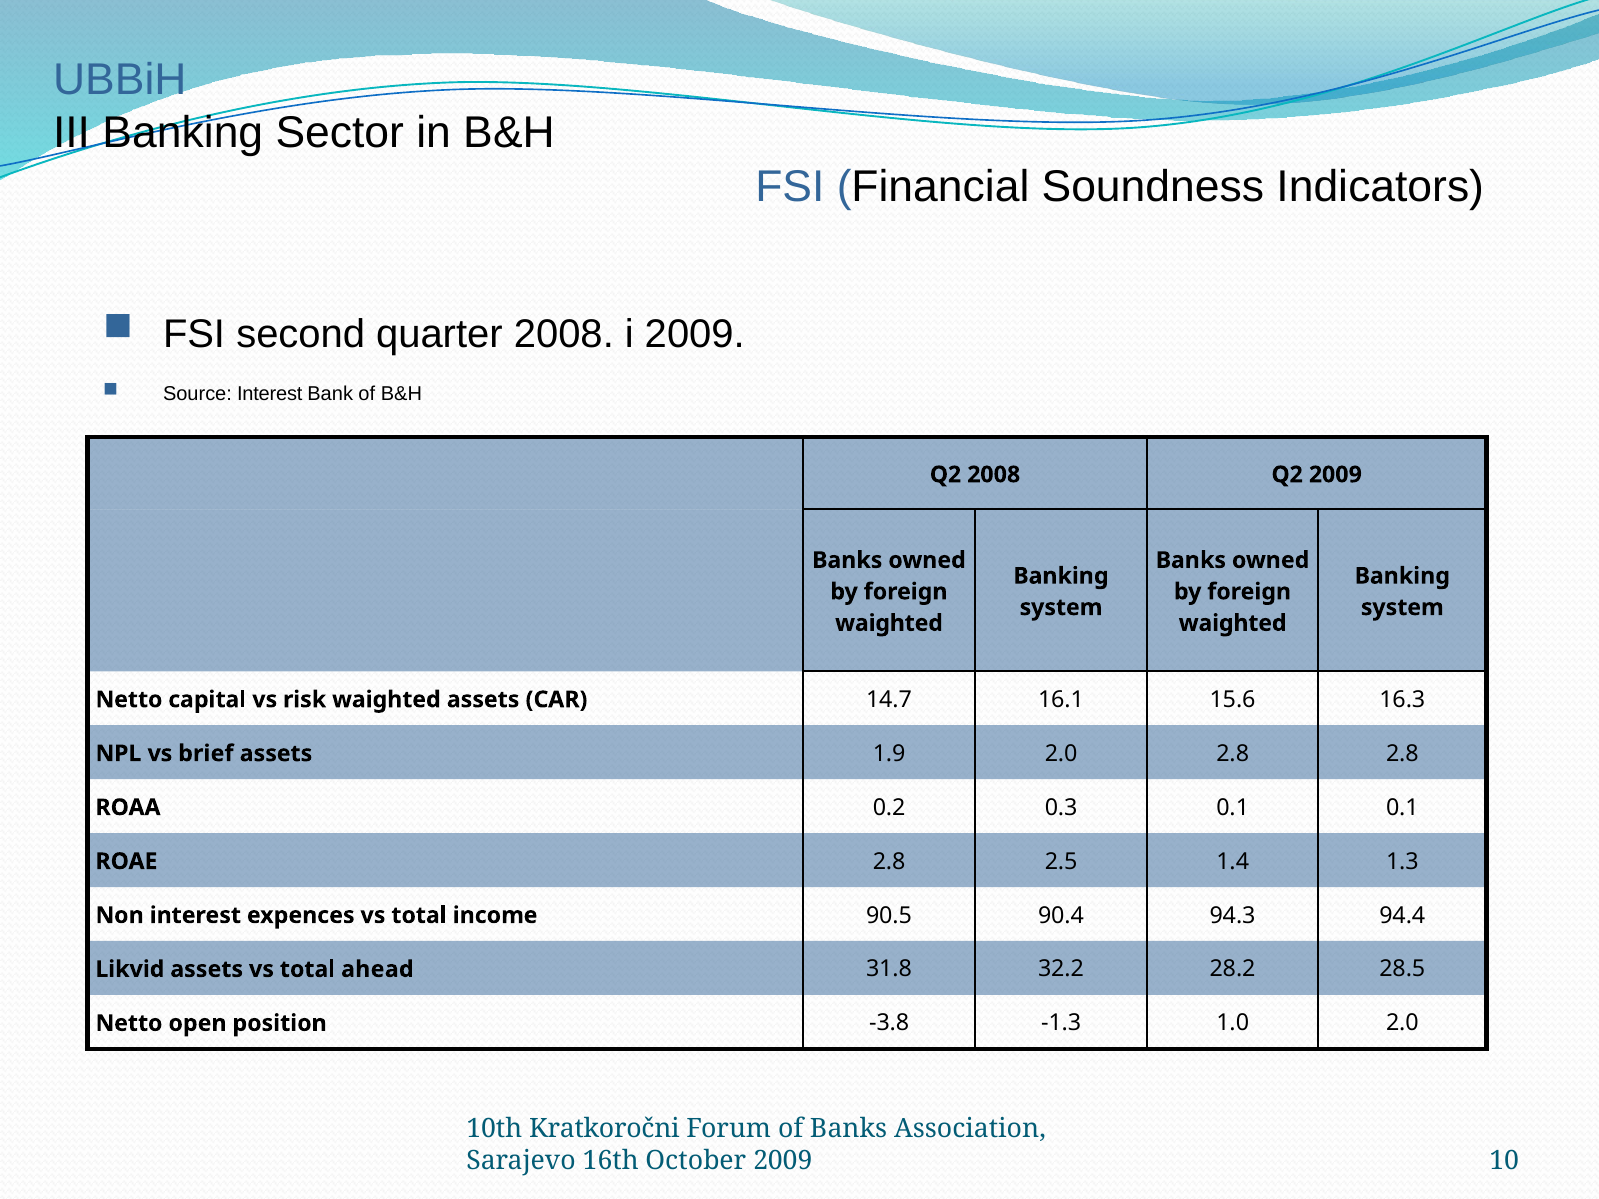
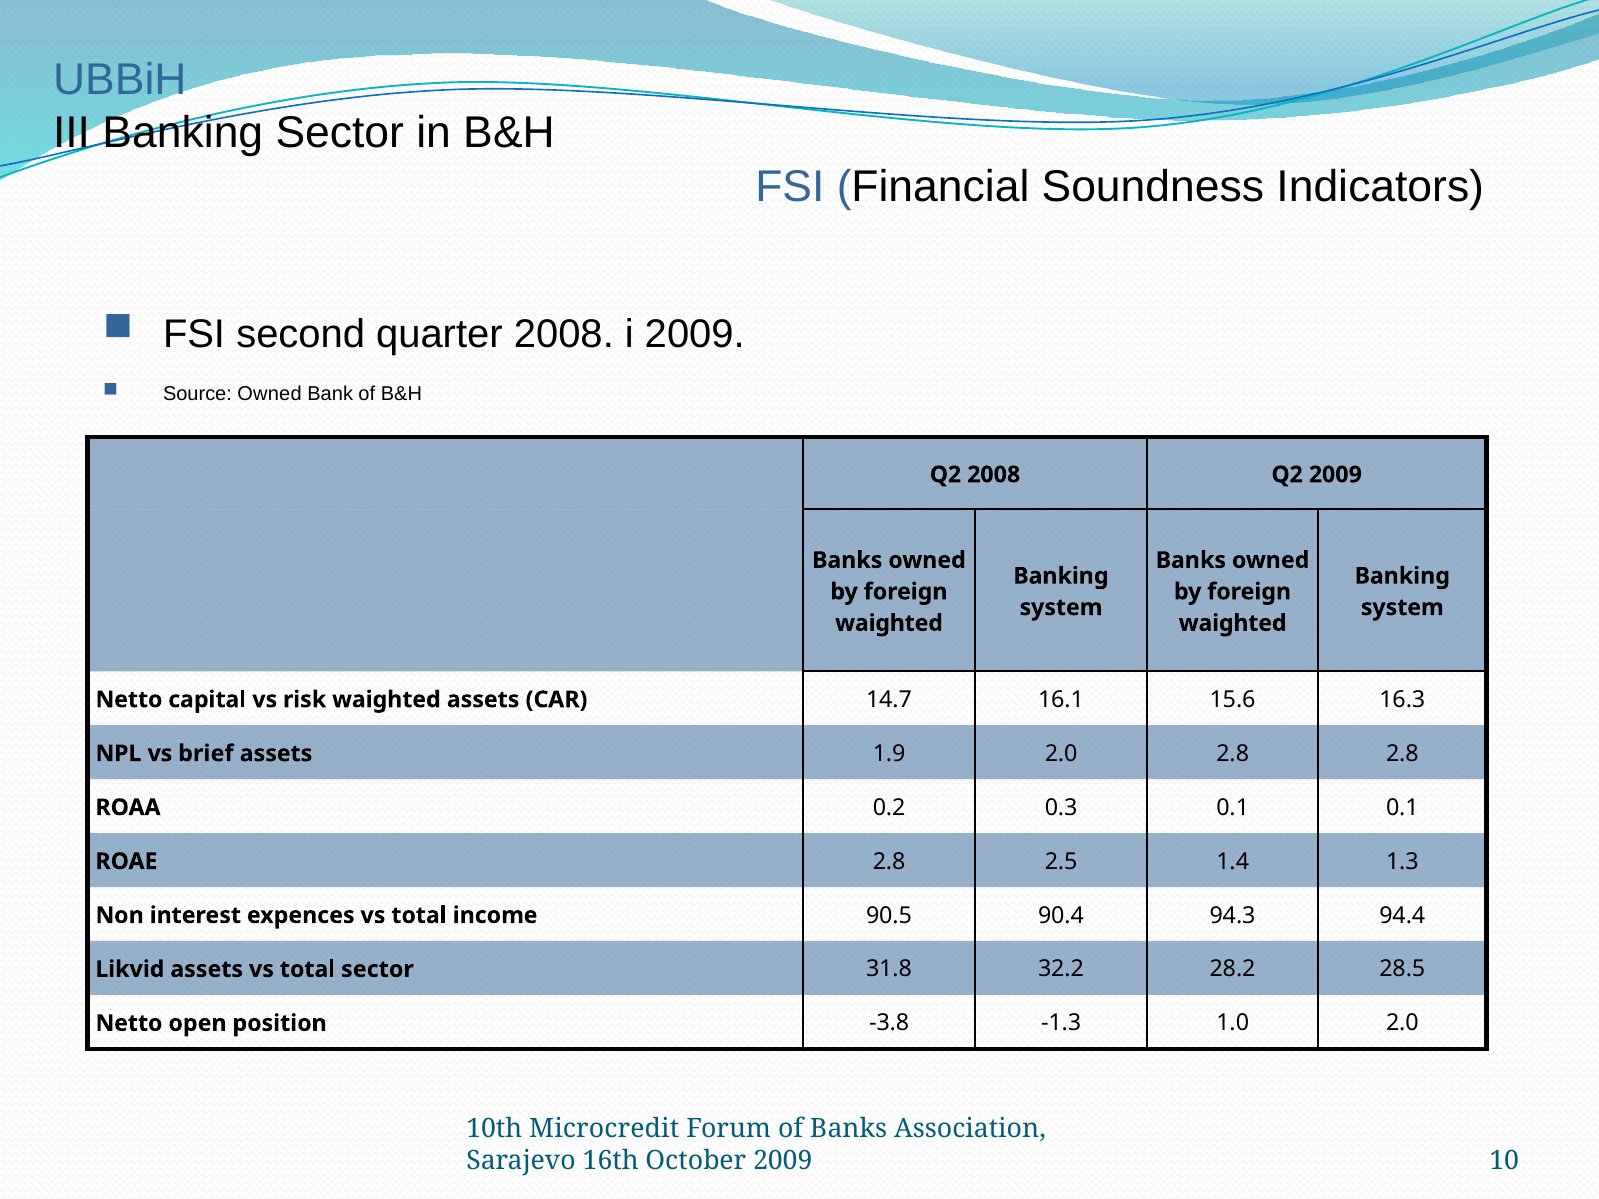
Source Interest: Interest -> Owned
total ahead: ahead -> sector
Kratkoročni: Kratkoročni -> Microcredit
